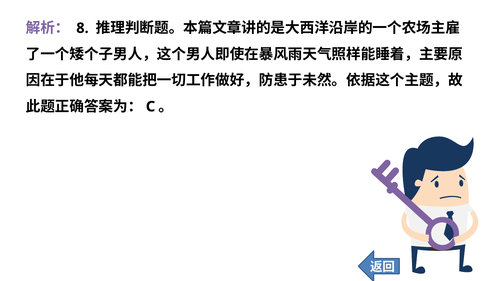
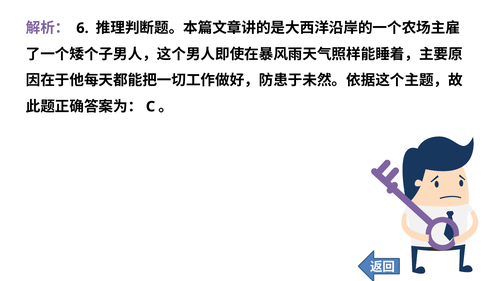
8: 8 -> 6
